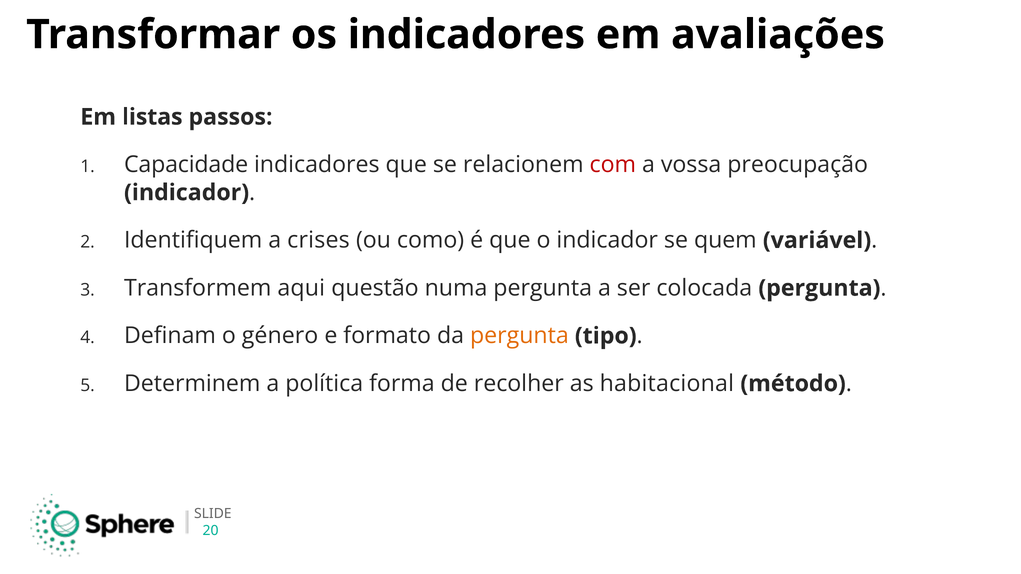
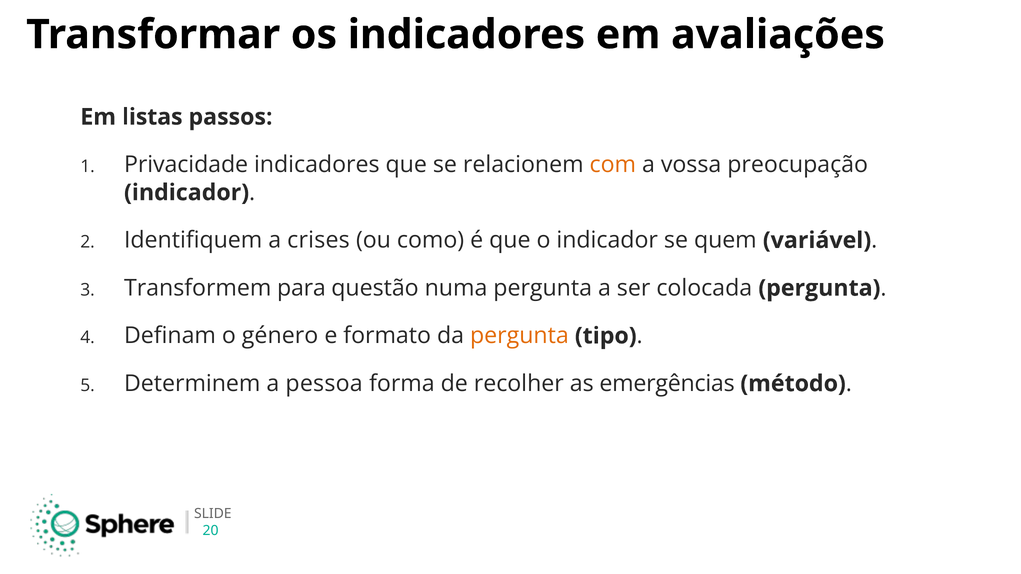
Capacidade: Capacidade -> Privacidade
com colour: red -> orange
aqui: aqui -> para
política: política -> pessoa
habitacional: habitacional -> emergências
